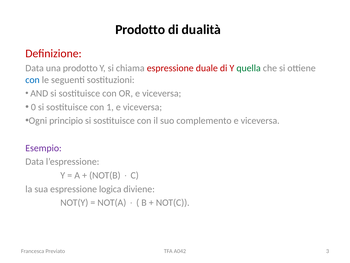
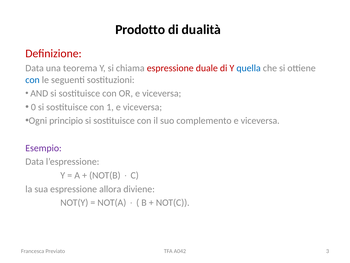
una prodotto: prodotto -> teorema
quella colour: green -> blue
logica: logica -> allora
